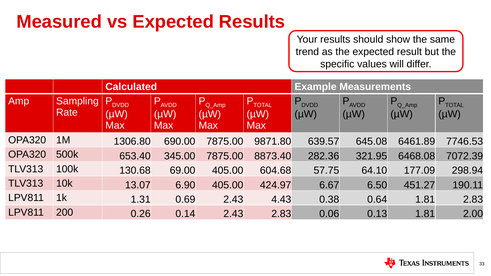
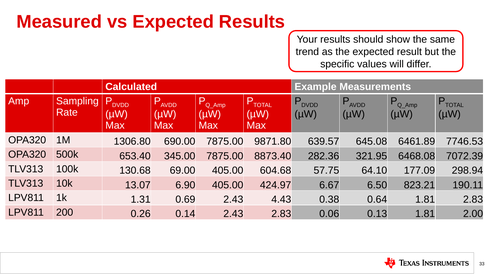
451.27: 451.27 -> 823.21
